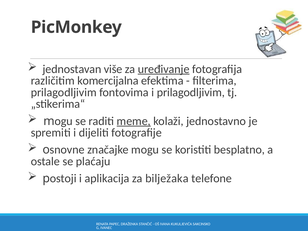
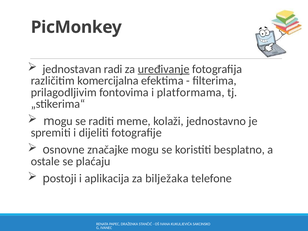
više: više -> radi
i prilagodljivim: prilagodljivim -> platformama
meme underline: present -> none
